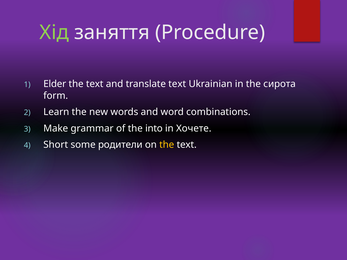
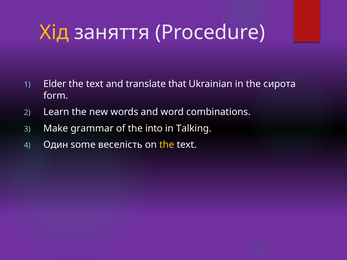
Хід colour: light green -> yellow
translate text: text -> that
Хочете: Хочете -> Talking
Short: Short -> Один
родители: родители -> веселість
